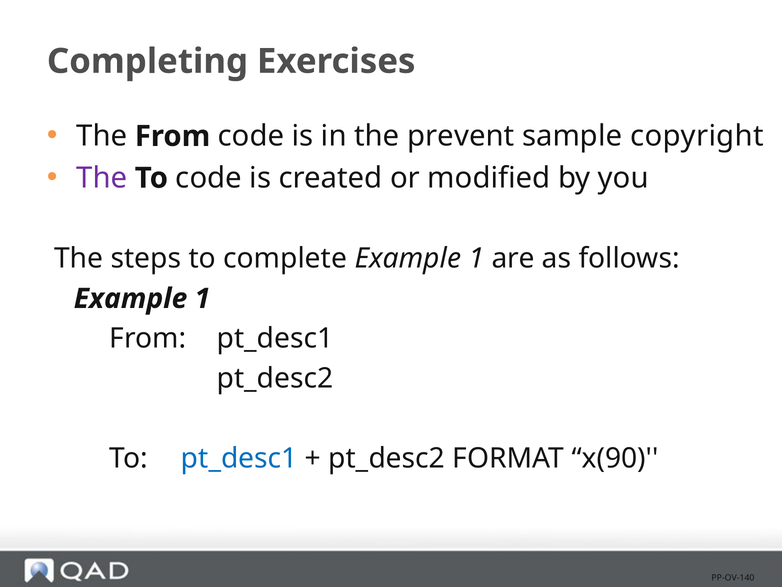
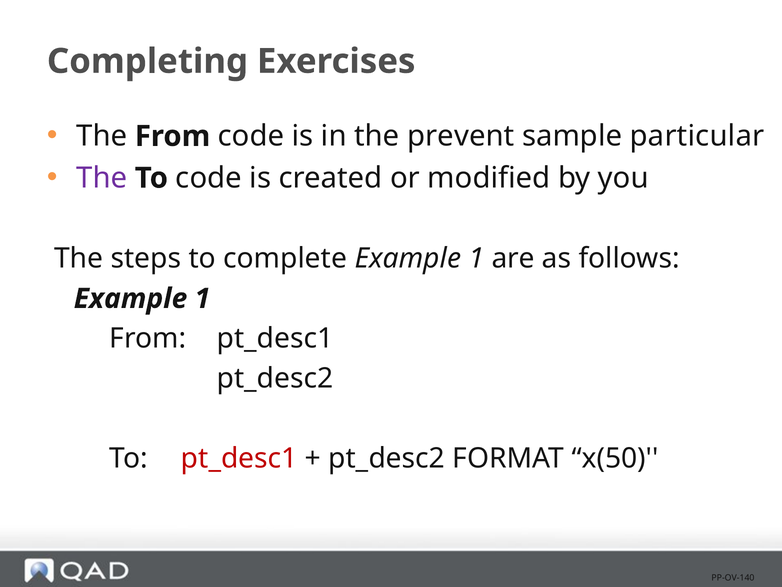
copyright: copyright -> particular
pt_desc1 at (239, 458) colour: blue -> red
x(90: x(90 -> x(50
